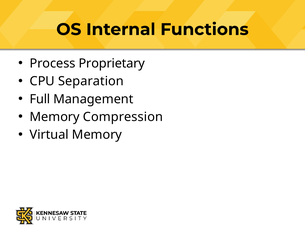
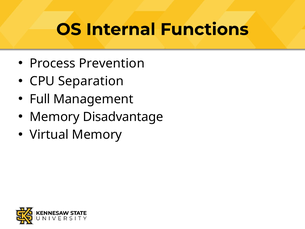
Proprietary: Proprietary -> Prevention
Compression: Compression -> Disadvantage
